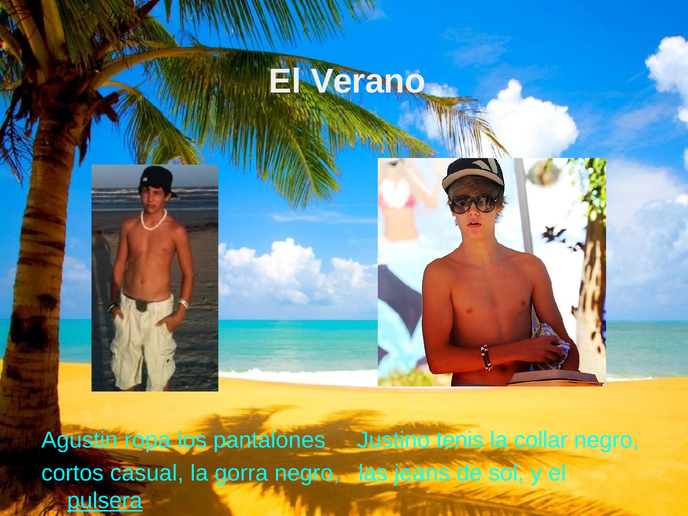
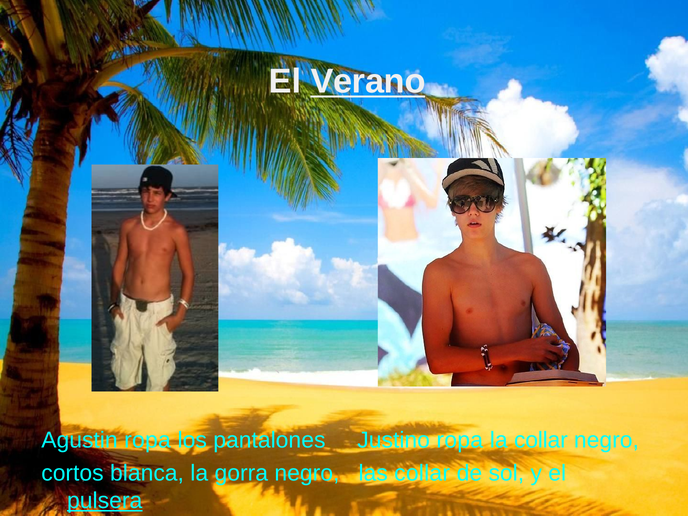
Verano underline: none -> present
Justino tenis: tenis -> ropa
casual: casual -> blanca
las jeans: jeans -> collar
